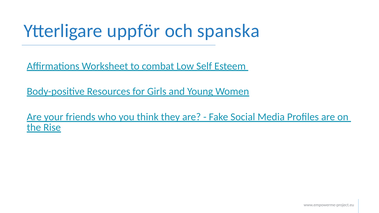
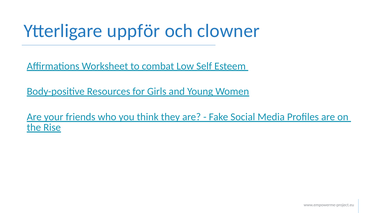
spanska: spanska -> clowner
